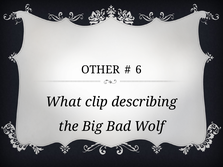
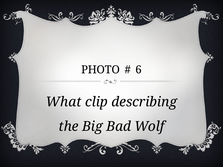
OTHER: OTHER -> PHOTO
